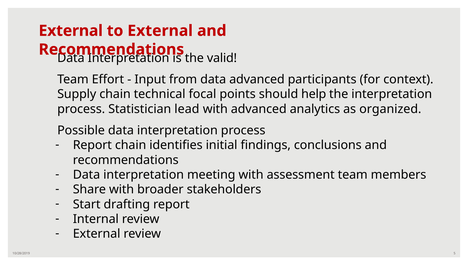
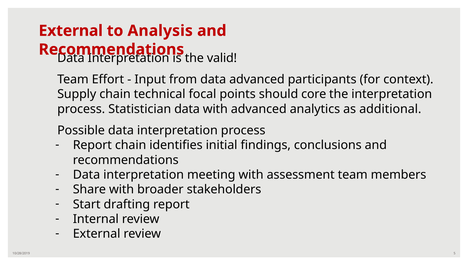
to External: External -> Analysis
help: help -> core
Statistician lead: lead -> data
organized: organized -> additional
